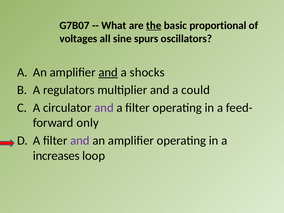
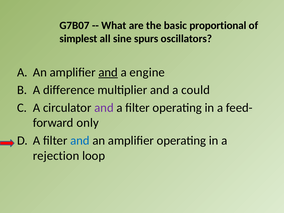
the underline: present -> none
voltages: voltages -> simplest
shocks: shocks -> engine
regulators: regulators -> difference
and at (80, 140) colour: purple -> blue
increases: increases -> rejection
